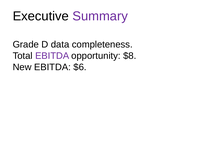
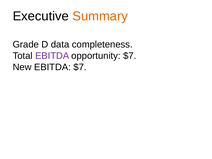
Summary colour: purple -> orange
opportunity $8: $8 -> $7
EBITDA $6: $6 -> $7
